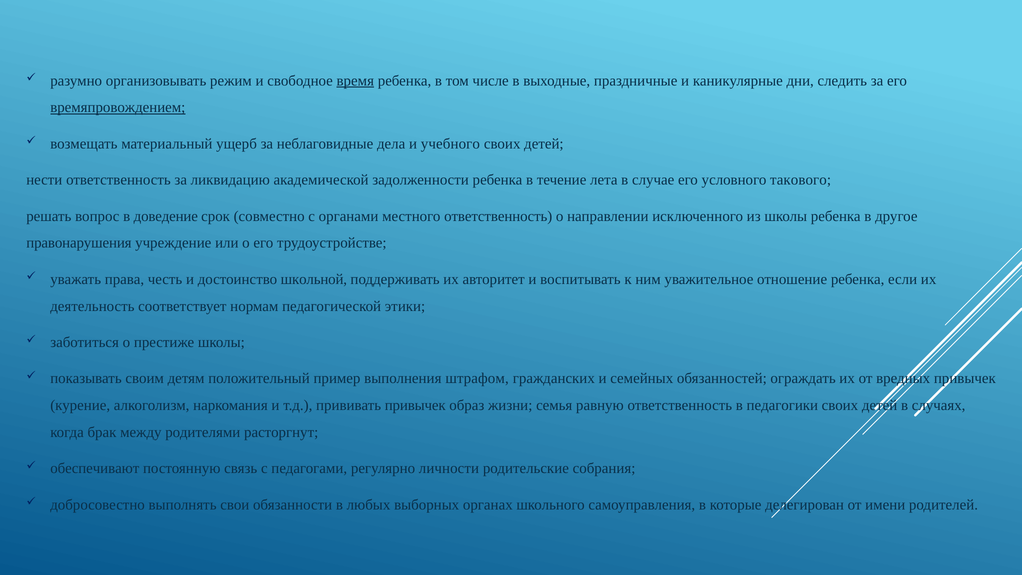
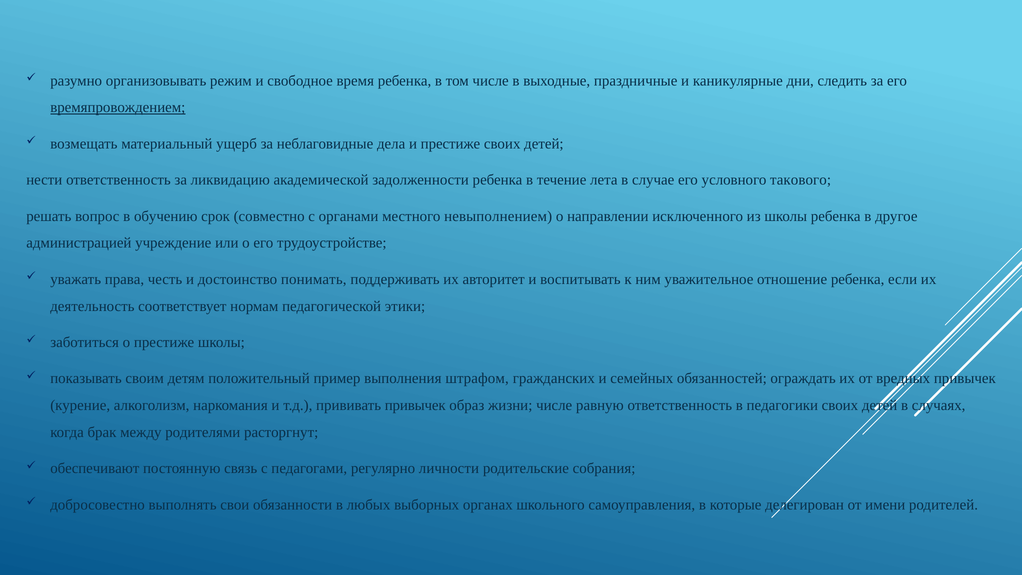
время underline: present -> none
и учебного: учебного -> престиже
доведение: доведение -> обучению
местного ответственность: ответственность -> невыполнением
правонарушения: правонарушения -> администрацией
школьной: школьной -> понимать
жизни семья: семья -> числе
